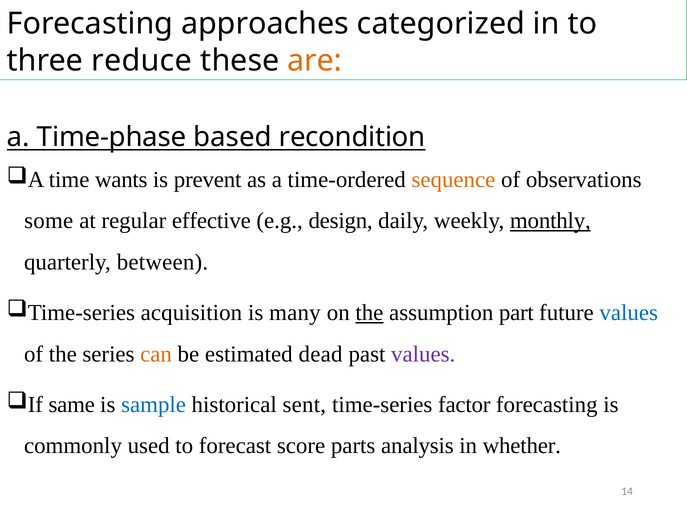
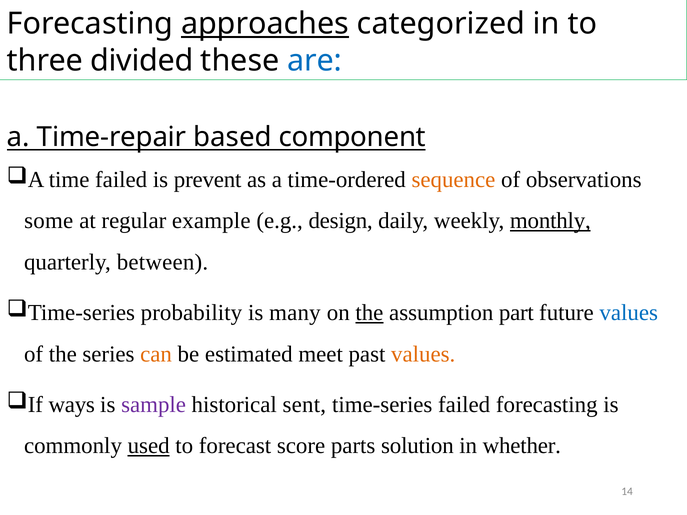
approaches underline: none -> present
reduce: reduce -> divided
are colour: orange -> blue
Time-phase: Time-phase -> Time-repair
recondition: recondition -> component
time wants: wants -> failed
effective: effective -> example
acquisition: acquisition -> probability
dead: dead -> meet
values at (423, 354) colour: purple -> orange
same: same -> ways
sample colour: blue -> purple
time-series factor: factor -> failed
used underline: none -> present
analysis: analysis -> solution
